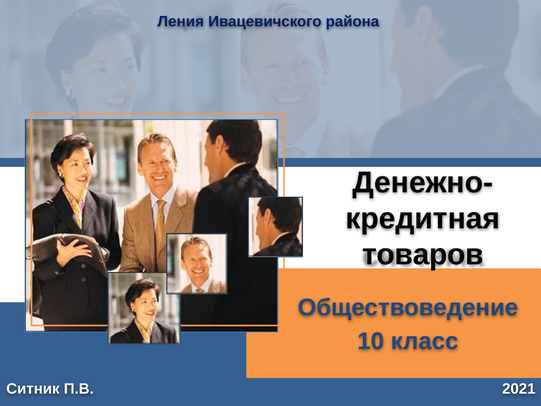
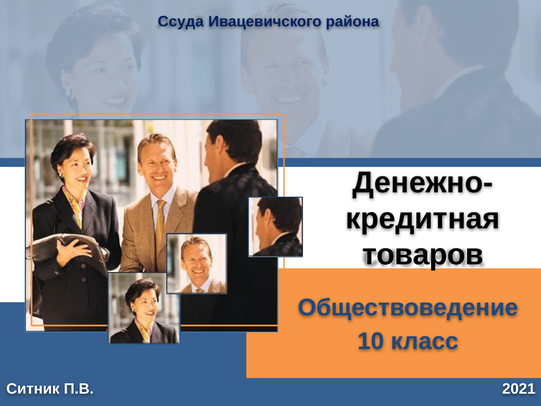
Ления: Ления -> Ссуда
